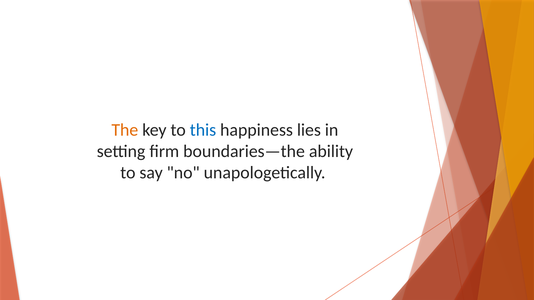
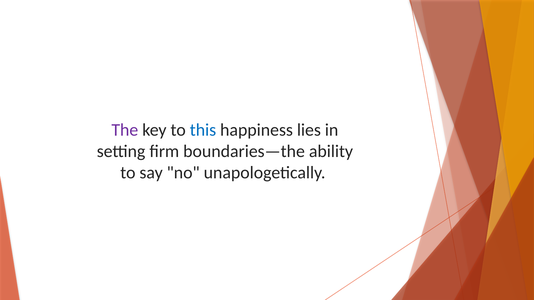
The colour: orange -> purple
